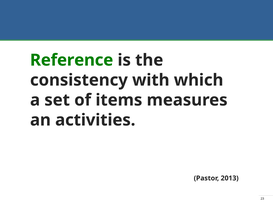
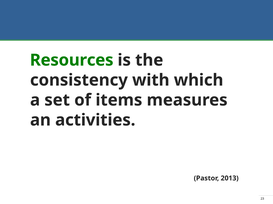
Reference: Reference -> Resources
